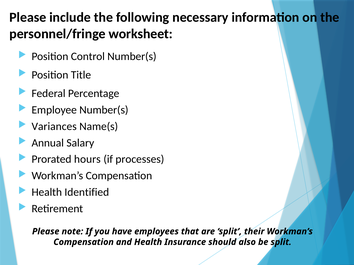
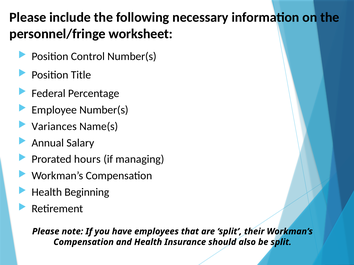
processes: processes -> managing
Identified: Identified -> Beginning
